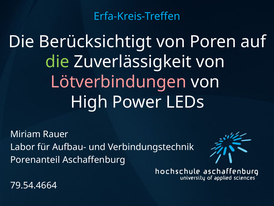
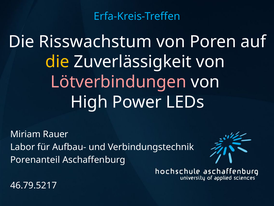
Berücksichtigt: Berücksichtigt -> Risswachstum
die at (57, 62) colour: light green -> yellow
79.54.4664: 79.54.4664 -> 46.79.5217
